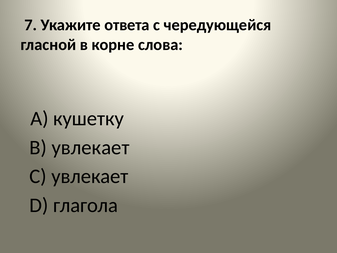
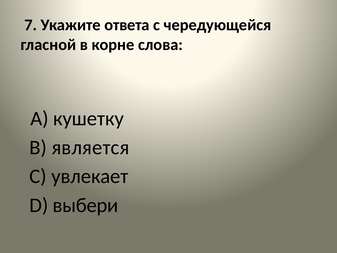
B увлекает: увлекает -> является
глагола: глагола -> выбери
